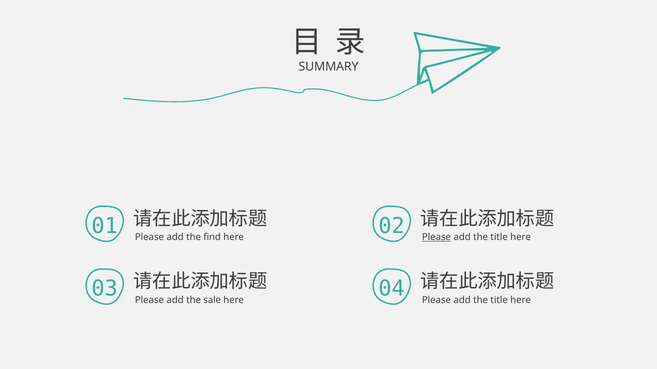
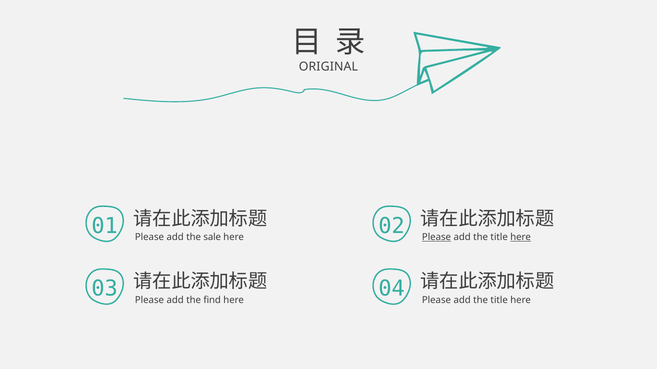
SUMMARY: SUMMARY -> ORIGINAL
find: find -> sale
here at (521, 238) underline: none -> present
sale: sale -> find
